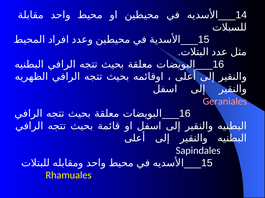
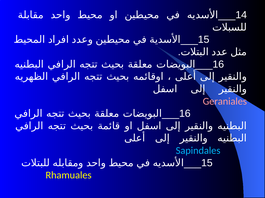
Sapindales colour: white -> light blue
